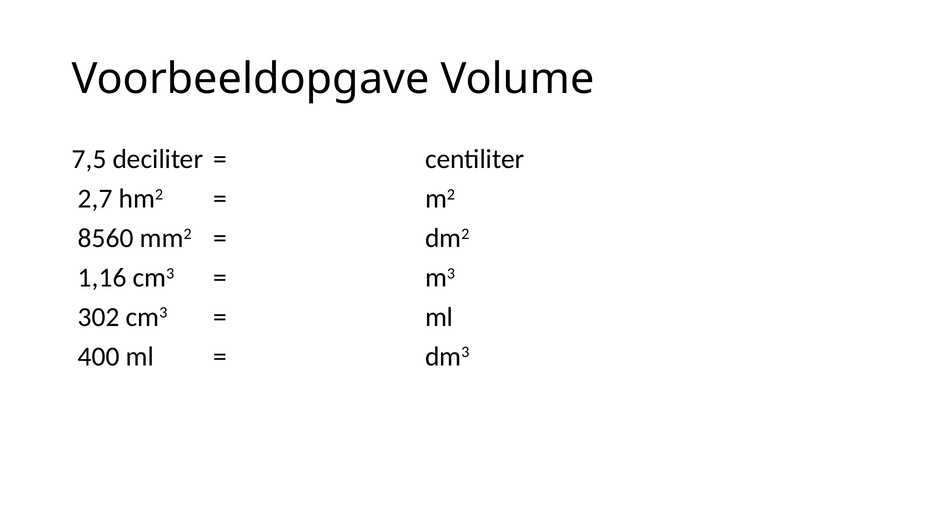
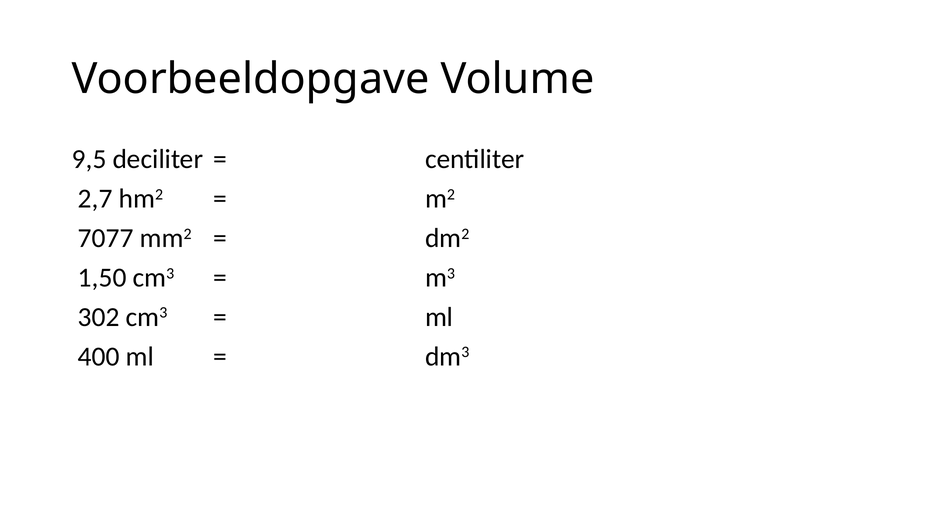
7,5: 7,5 -> 9,5
8560: 8560 -> 7077
1,16: 1,16 -> 1,50
